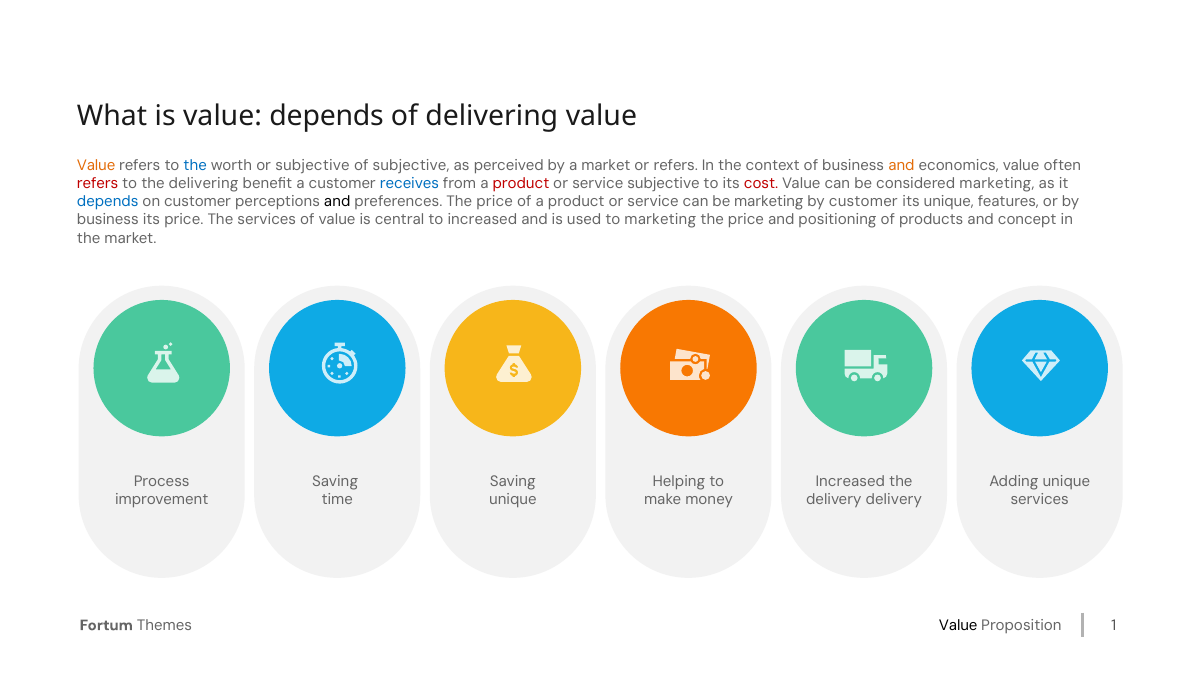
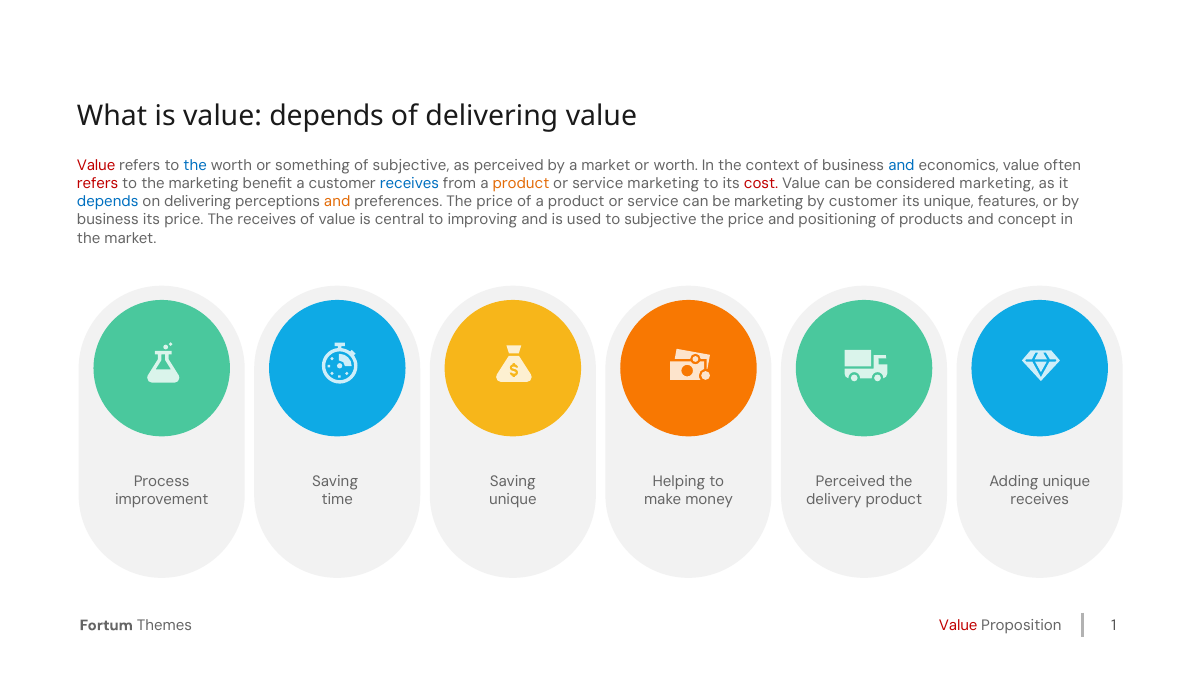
Value at (96, 166) colour: orange -> red
or subjective: subjective -> something
or refers: refers -> worth
and at (901, 166) colour: orange -> blue
the delivering: delivering -> marketing
product at (521, 184) colour: red -> orange
service subjective: subjective -> marketing
on customer: customer -> delivering
and at (337, 202) colour: black -> orange
The services: services -> receives
to increased: increased -> improving
to marketing: marketing -> subjective
Increased at (850, 482): Increased -> Perceived
delivery delivery: delivery -> product
services at (1040, 500): services -> receives
Value at (958, 626) colour: black -> red
